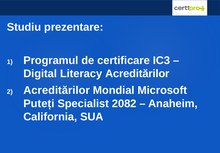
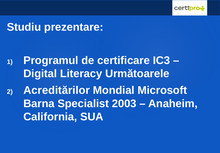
Literacy Acreditărilor: Acreditărilor -> Următoarele
Puteți: Puteți -> Barna
2082: 2082 -> 2003
